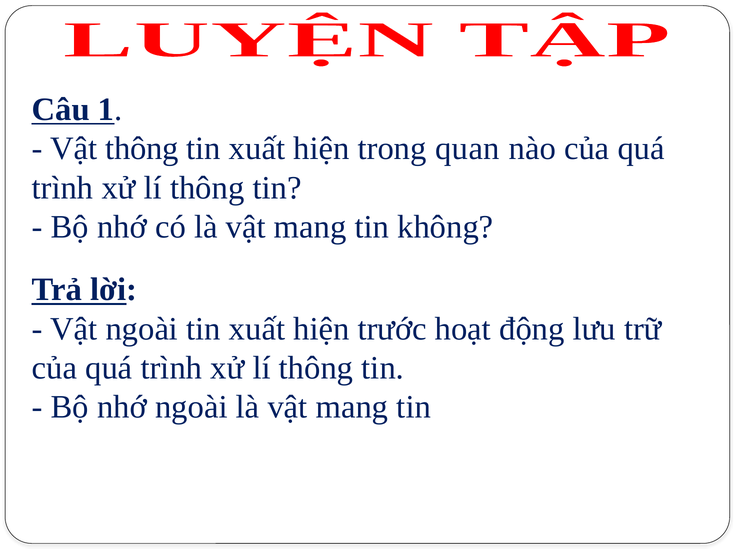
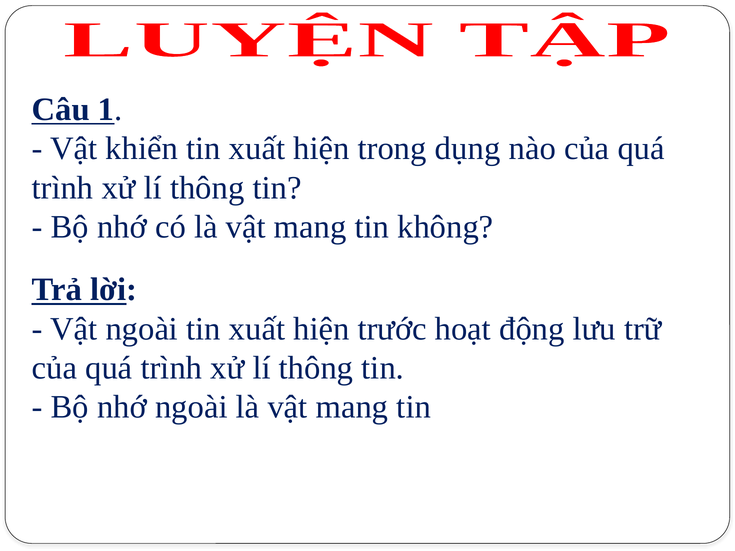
Vật thông: thông -> khiển
quan: quan -> dụng
